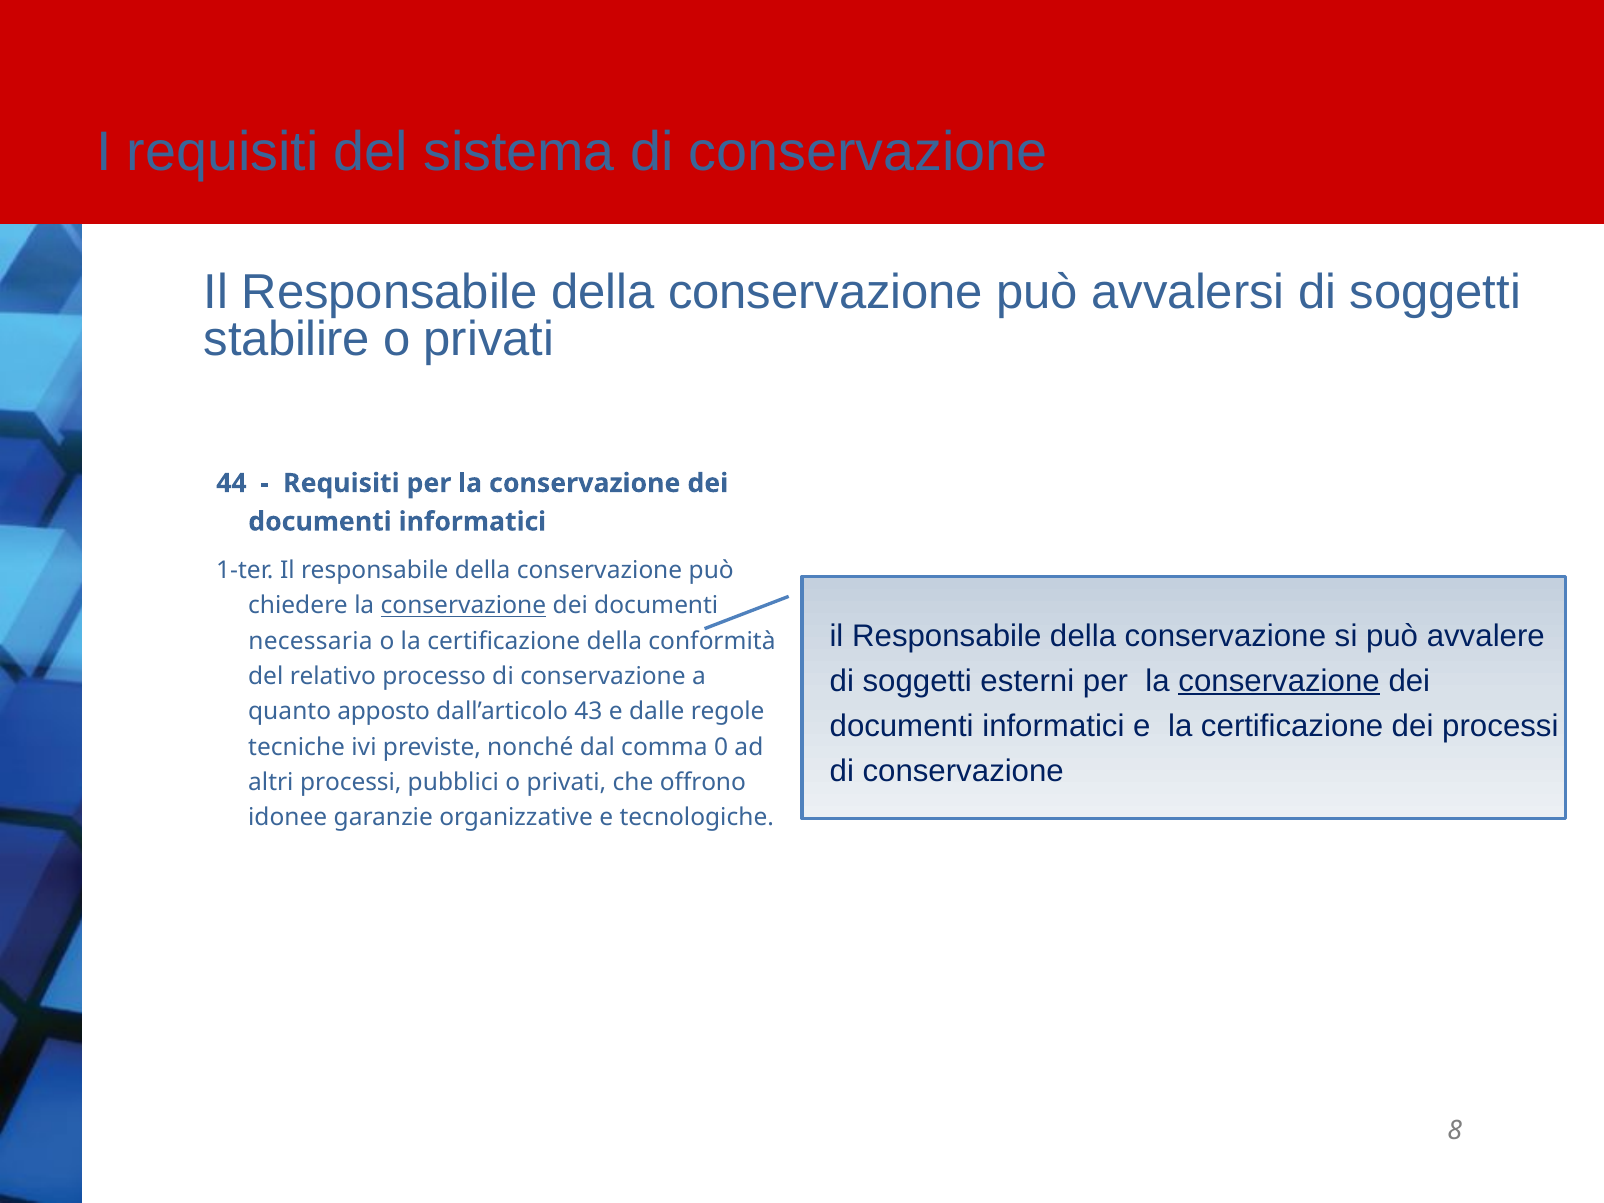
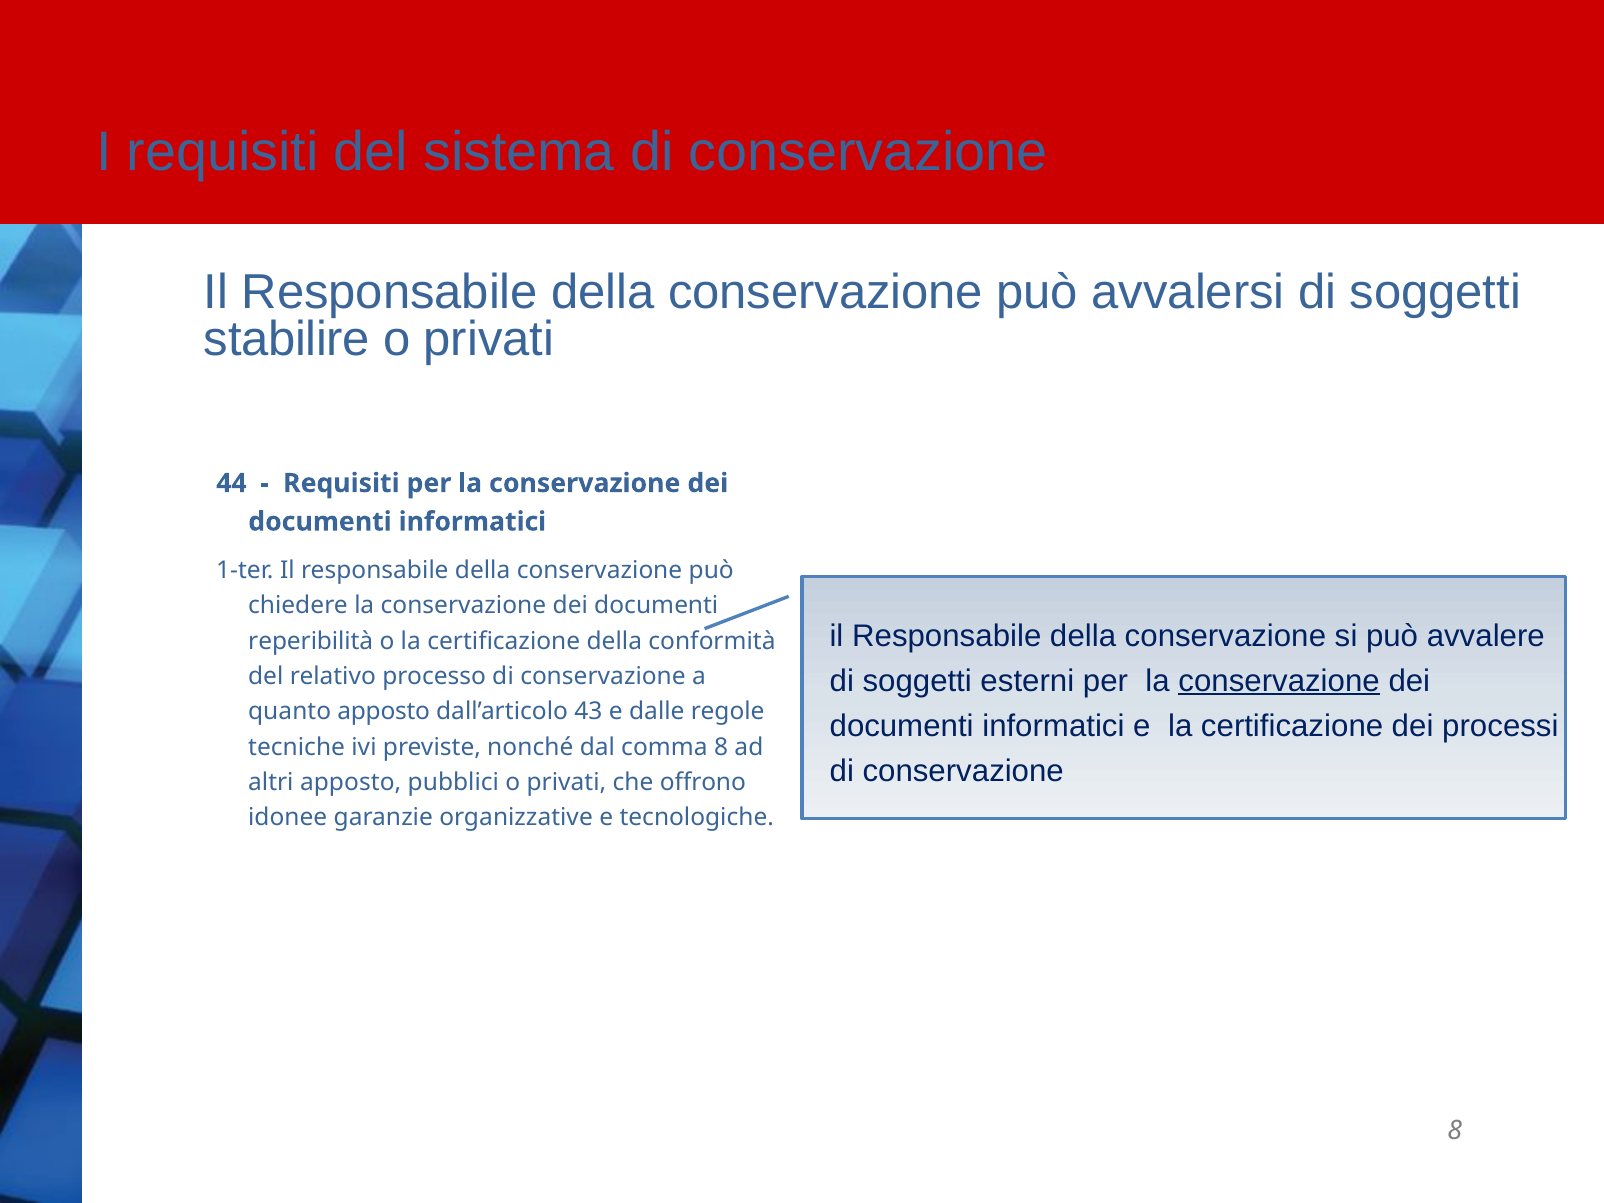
conservazione at (463, 606) underline: present -> none
necessaria: necessaria -> reperibilità
comma 0: 0 -> 8
altri processi: processi -> apposto
